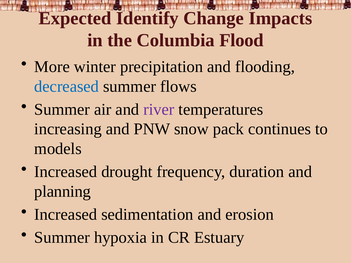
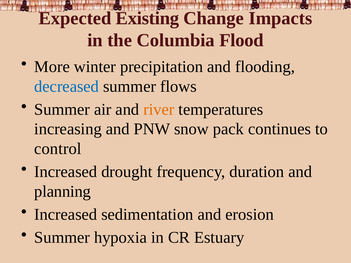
Identify: Identify -> Existing
river colour: purple -> orange
models: models -> control
